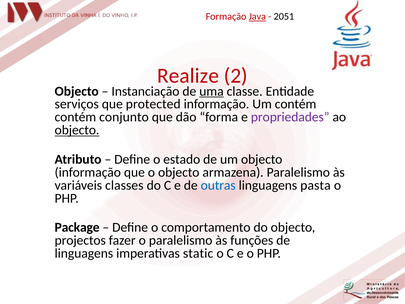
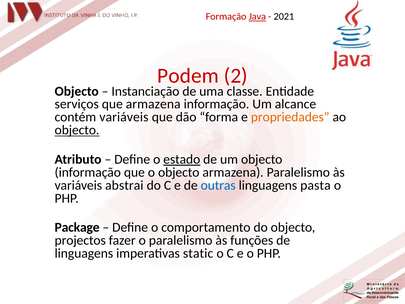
2051: 2051 -> 2021
Realize: Realize -> Podem
uma underline: present -> none
que protected: protected -> armazena
Um contém: contém -> alcance
contém conjunto: conjunto -> variáveis
propriedades colour: purple -> orange
estado underline: none -> present
classes: classes -> abstrai
